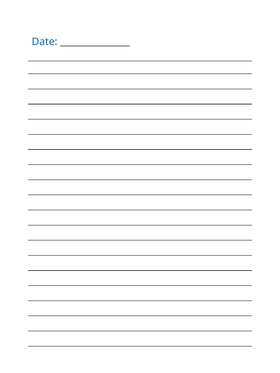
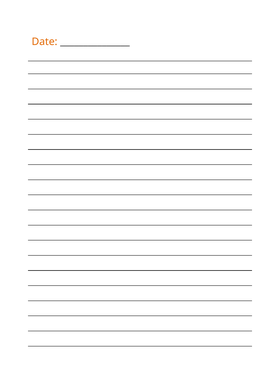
Date colour: blue -> orange
